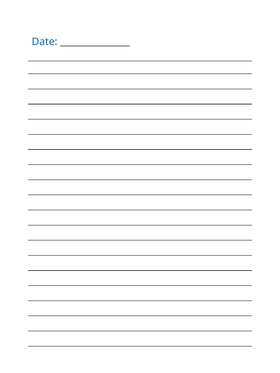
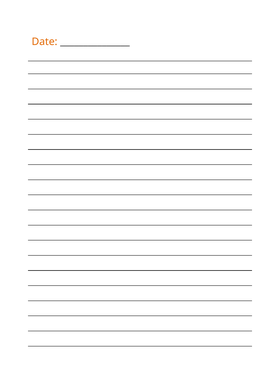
Date colour: blue -> orange
